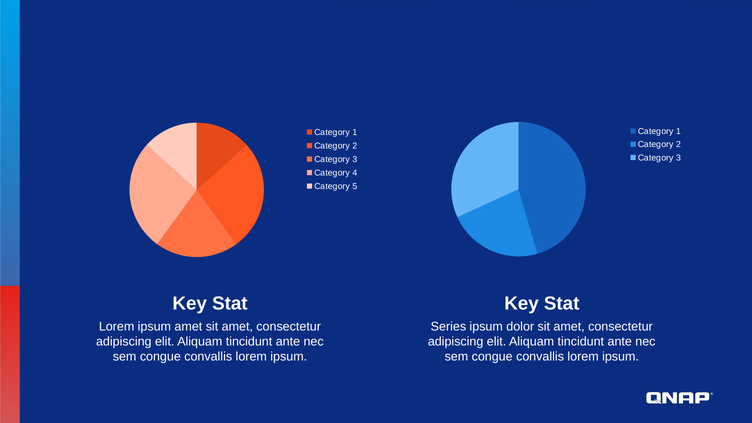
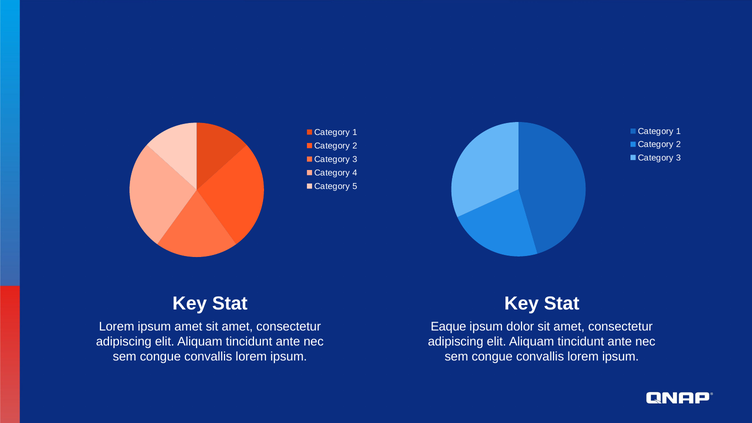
Series: Series -> Eaque
